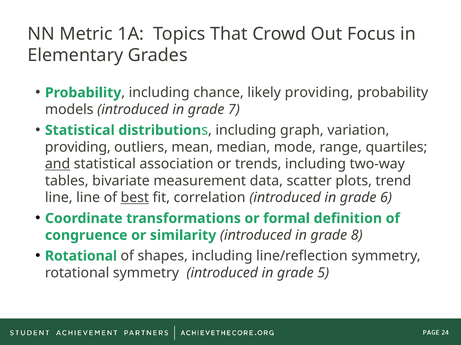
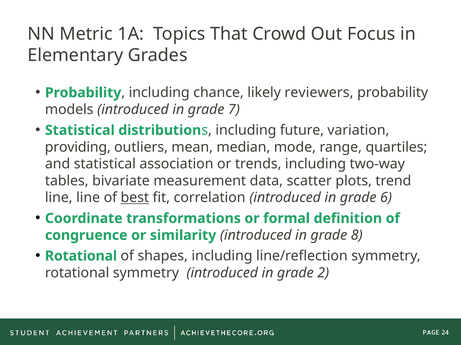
likely providing: providing -> reviewers
graph: graph -> future
and underline: present -> none
5: 5 -> 2
